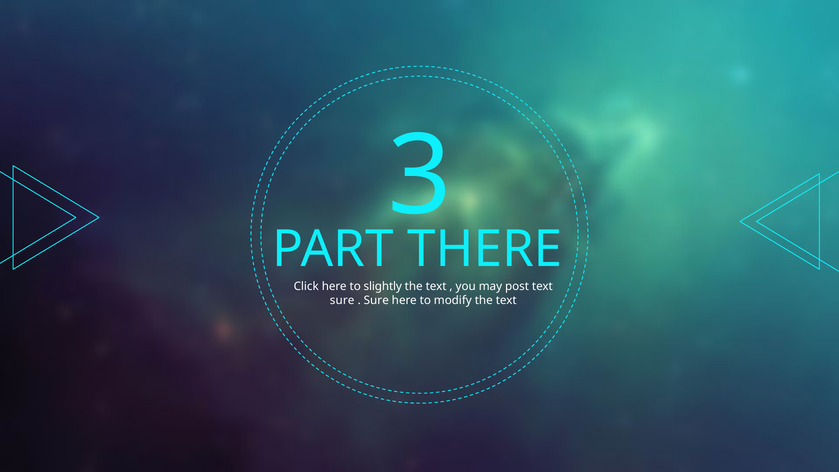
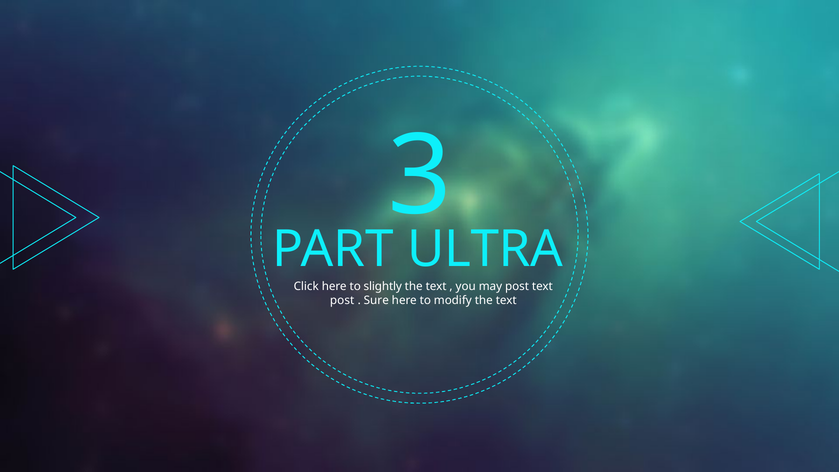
THERE: THERE -> ULTRA
sure at (342, 301): sure -> post
